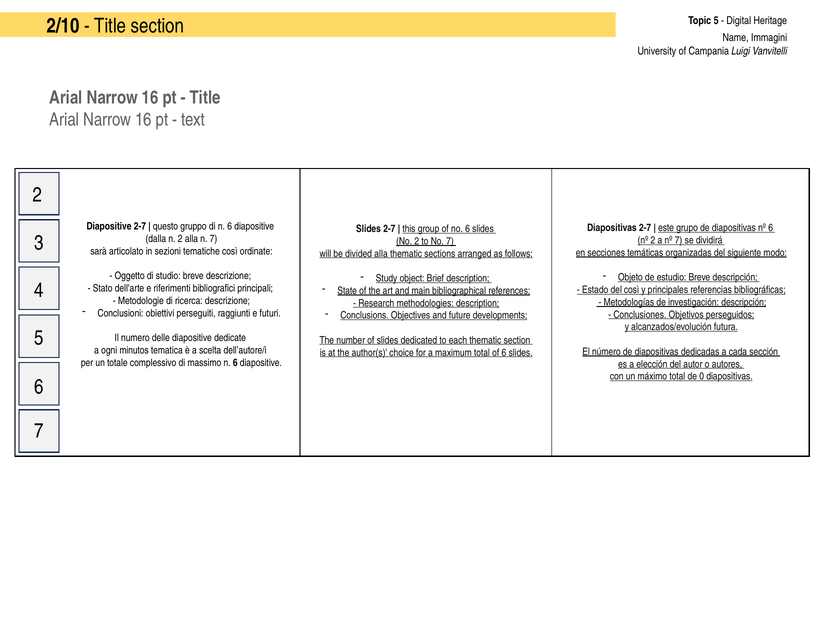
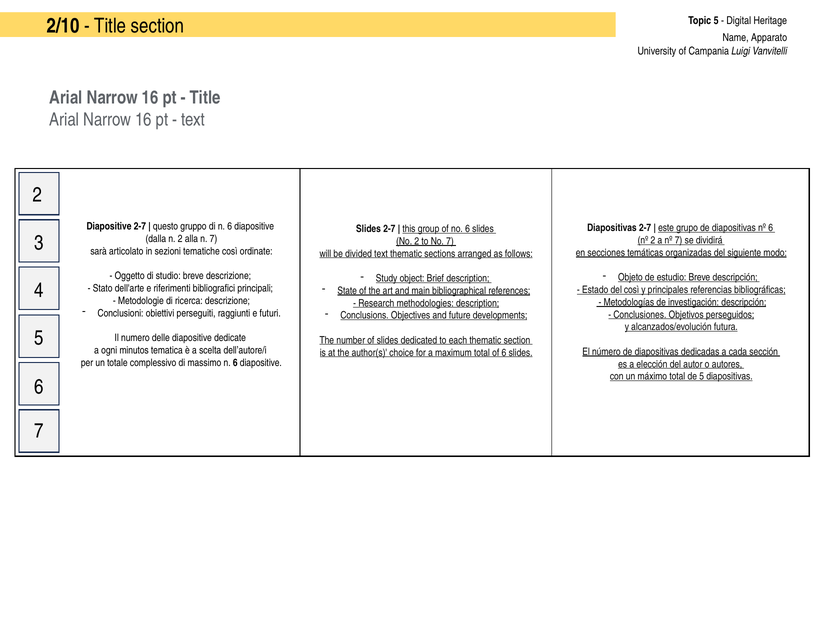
Immagini: Immagini -> Apparato
divided alla: alla -> text
de 0: 0 -> 5
